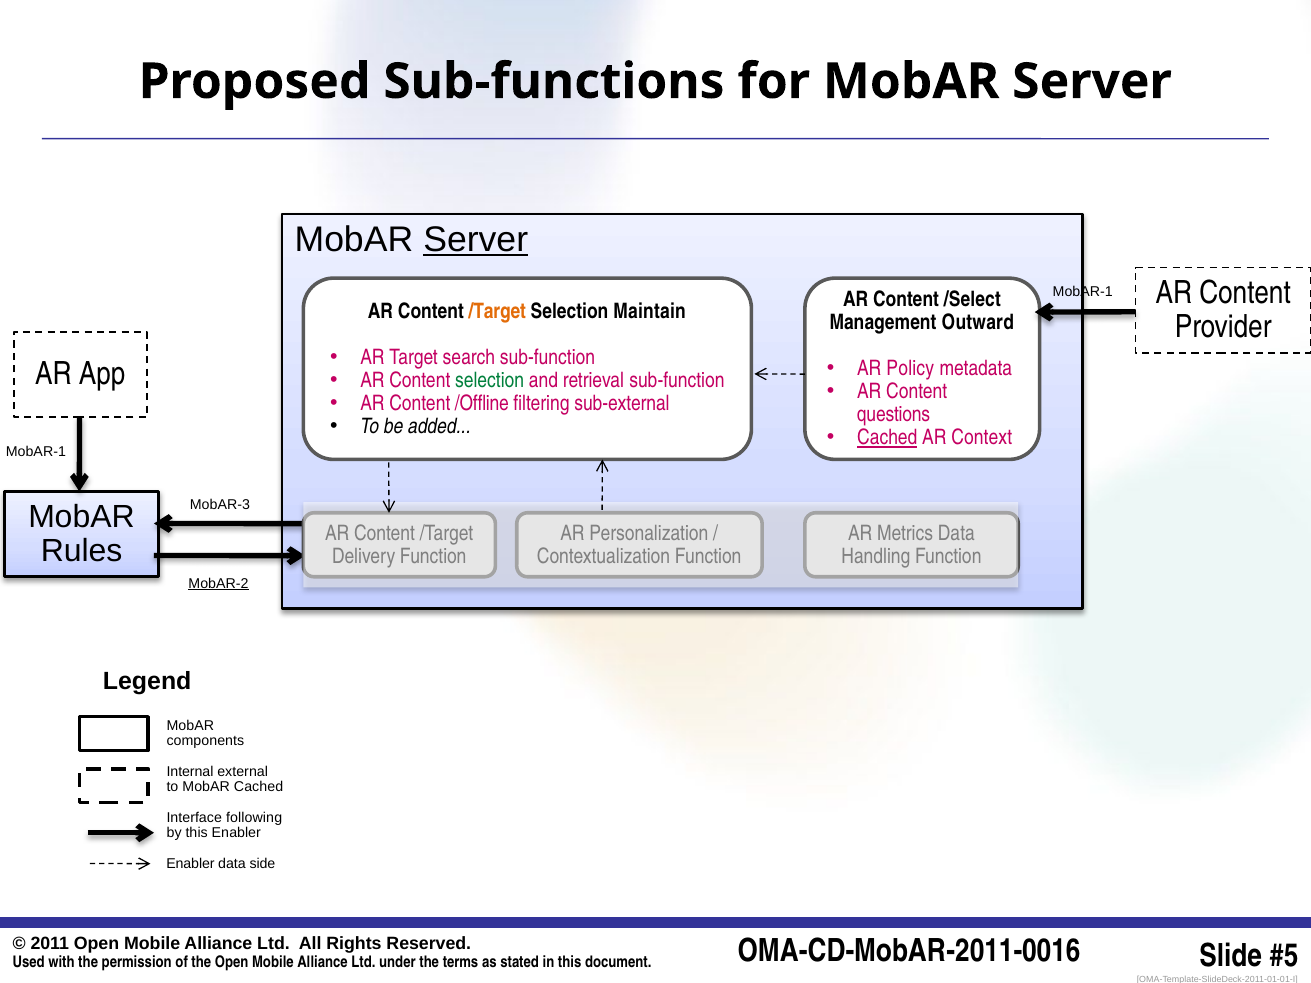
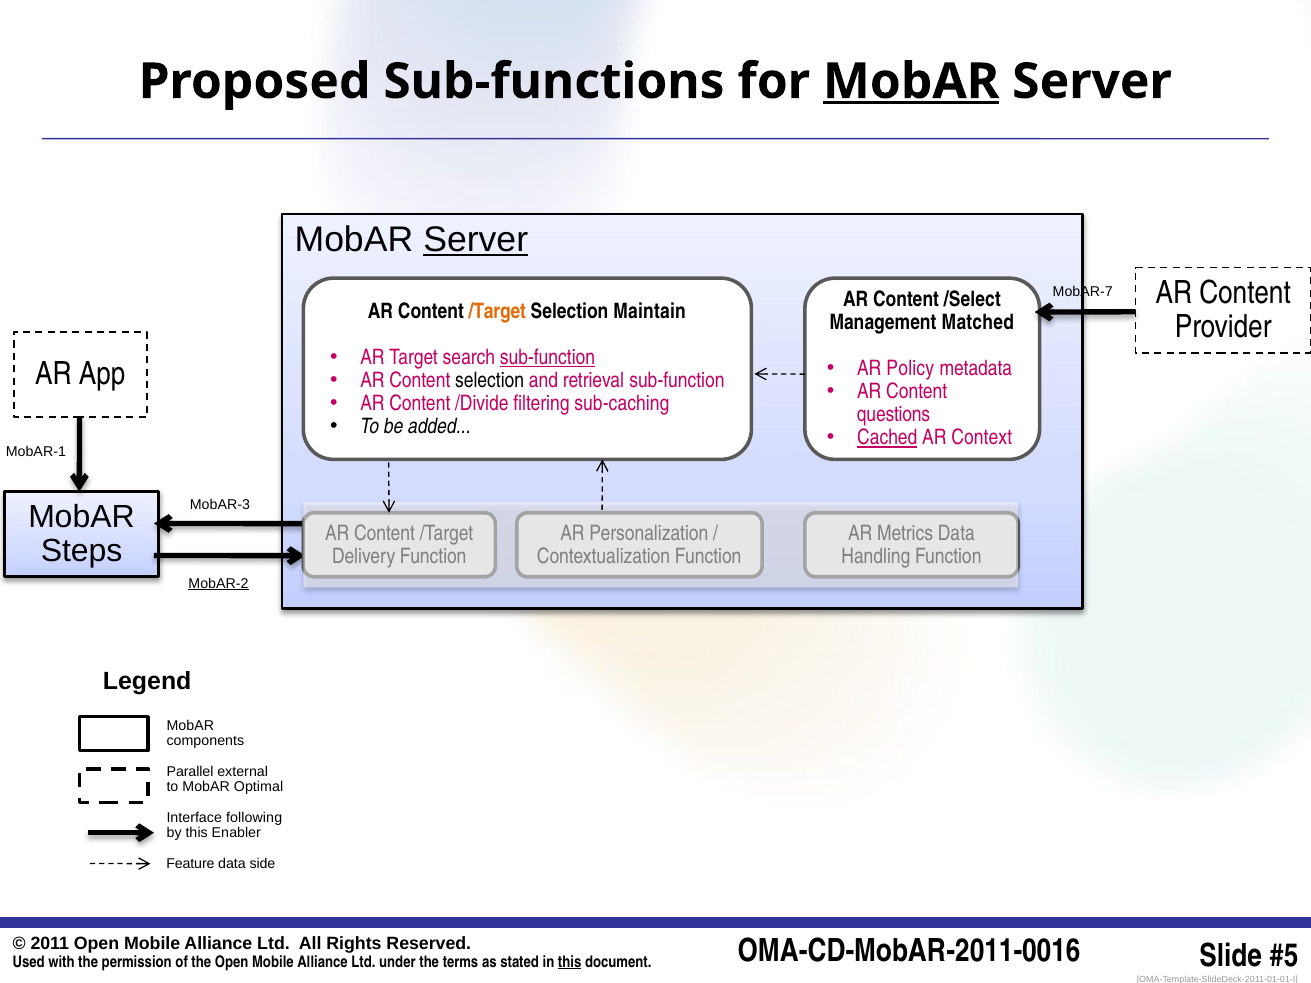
MobAR at (911, 82) underline: none -> present
MobAR-1 at (1083, 292): MobAR-1 -> MobAR-7
Outward: Outward -> Matched
sub-function at (547, 357) underline: none -> present
selection at (490, 380) colour: green -> black
/Offline: /Offline -> /Divide
sub-external: sub-external -> sub-caching
Rules: Rules -> Steps
Internal: Internal -> Parallel
MobAR Cached: Cached -> Optimal
Enabler at (190, 864): Enabler -> Feature
this at (570, 962) underline: none -> present
